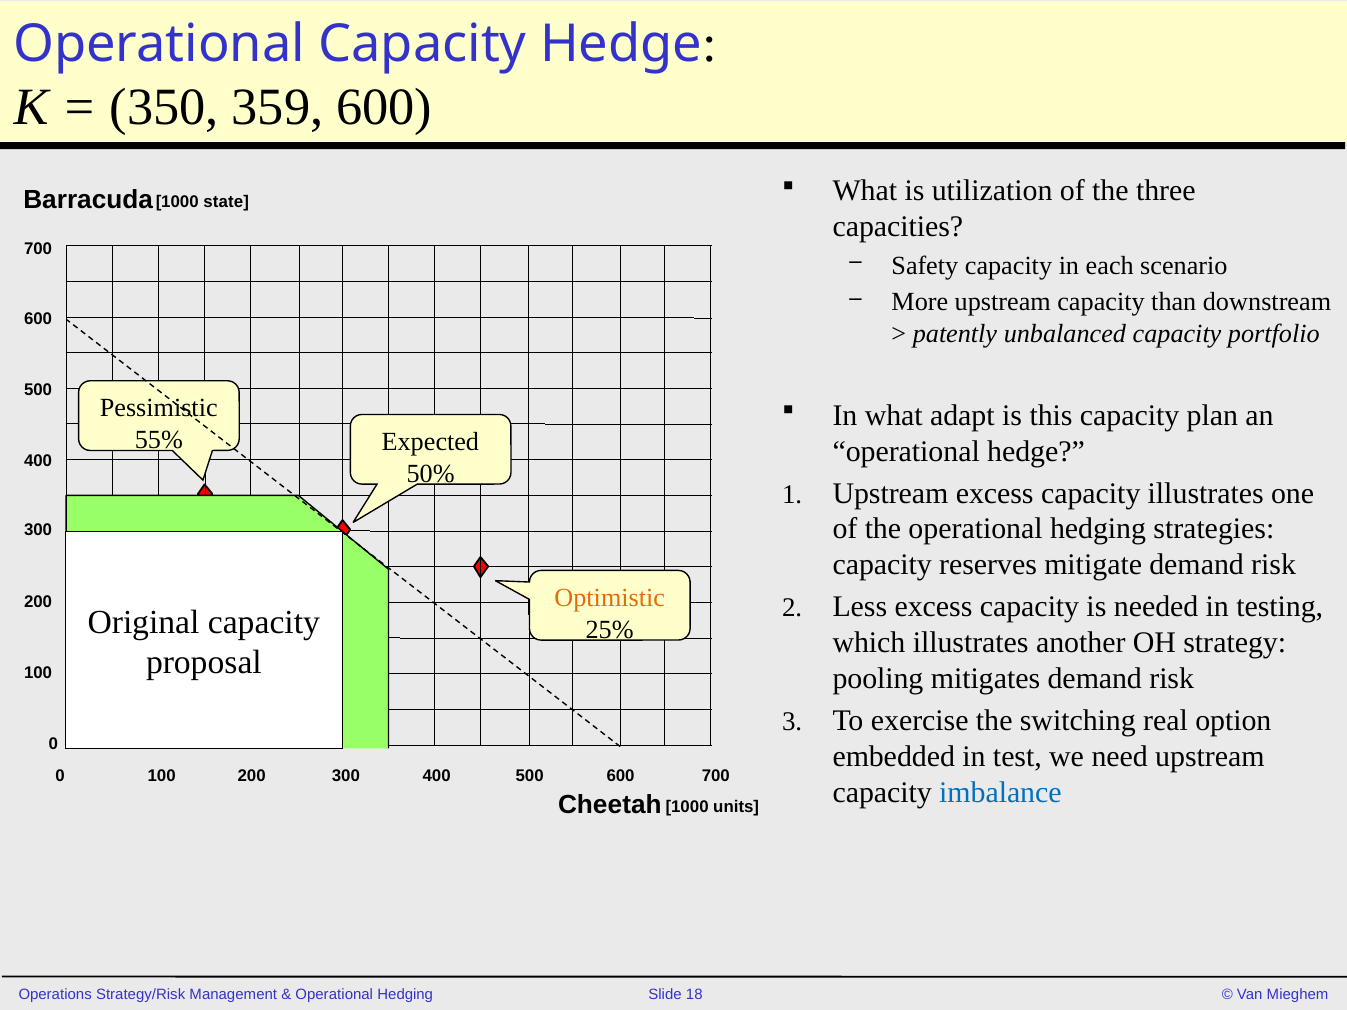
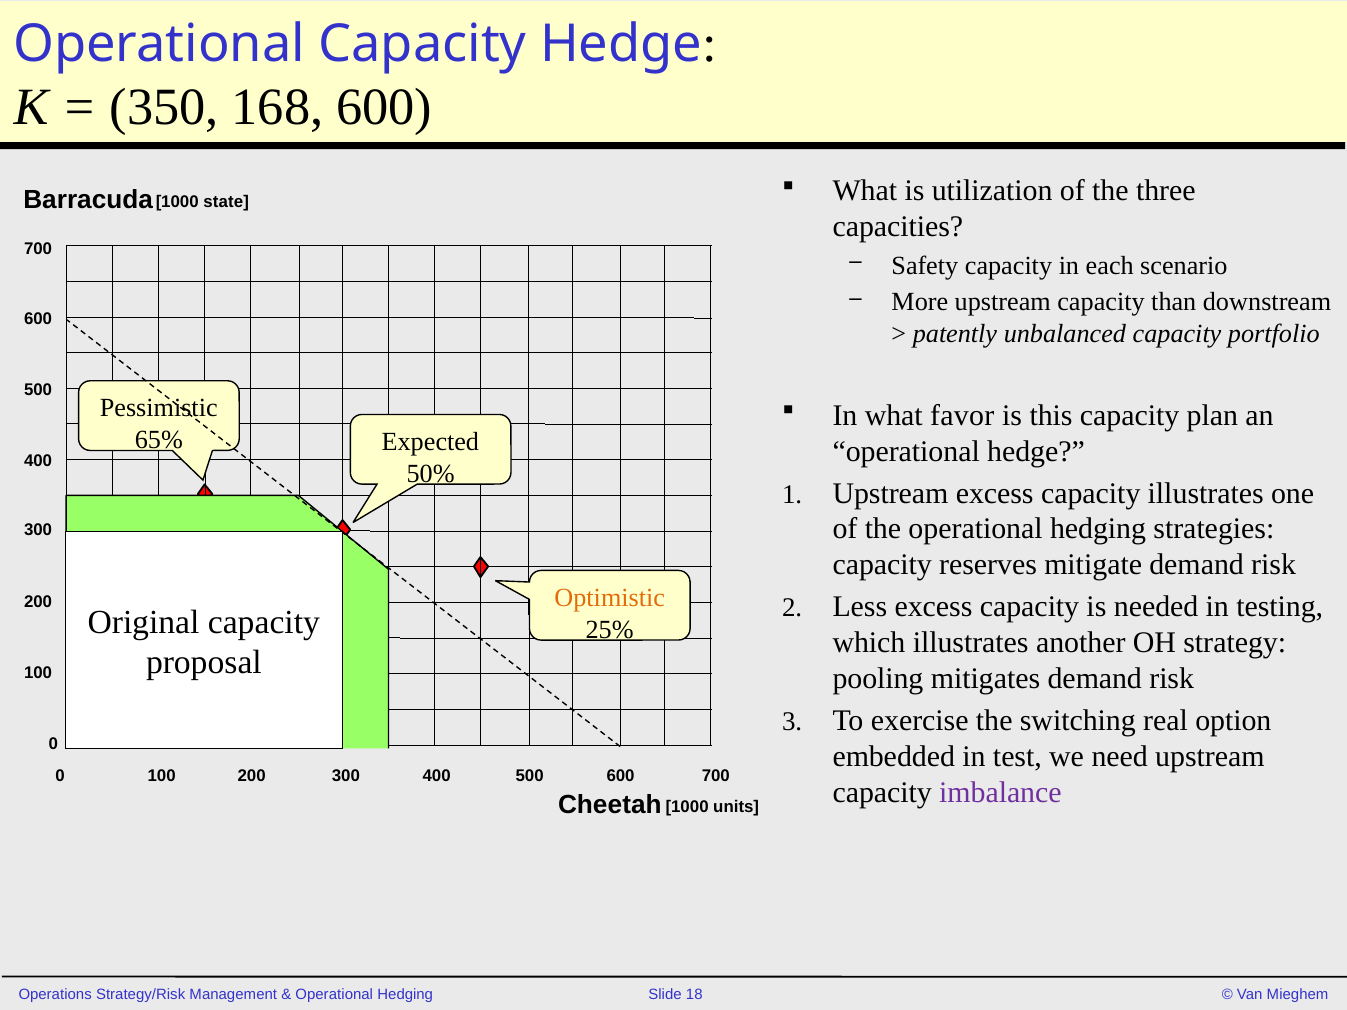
359: 359 -> 168
adapt: adapt -> favor
55%: 55% -> 65%
imbalance colour: blue -> purple
